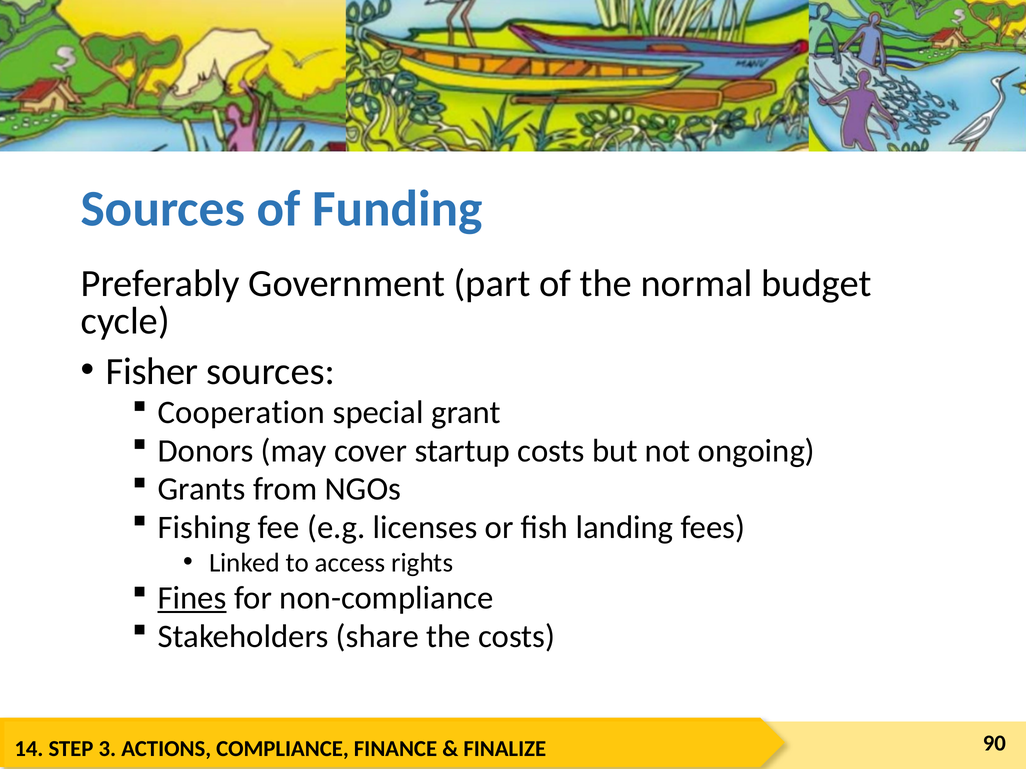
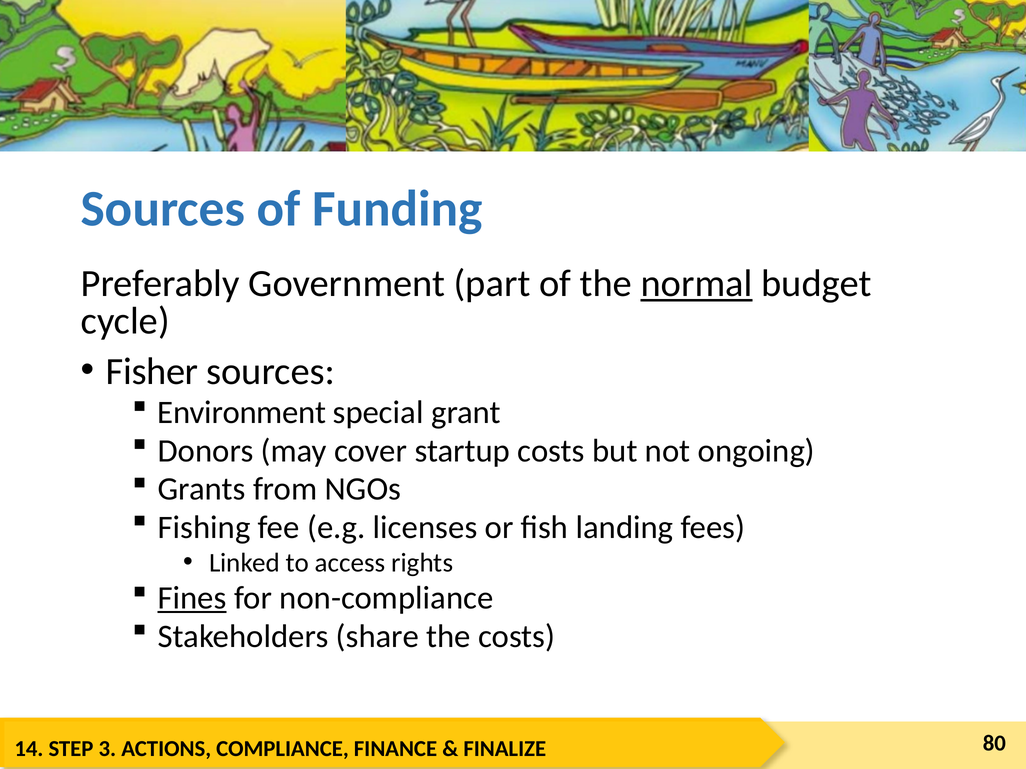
normal underline: none -> present
Cooperation: Cooperation -> Environment
90: 90 -> 80
